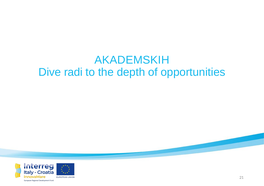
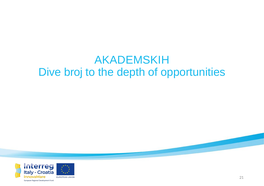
radi: radi -> broj
